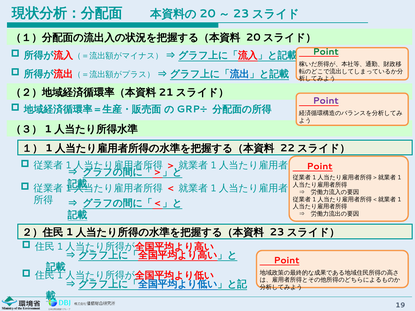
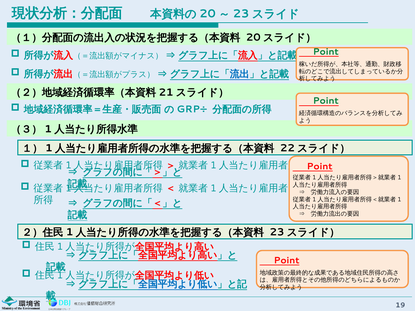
Point at (326, 101) colour: purple -> green
